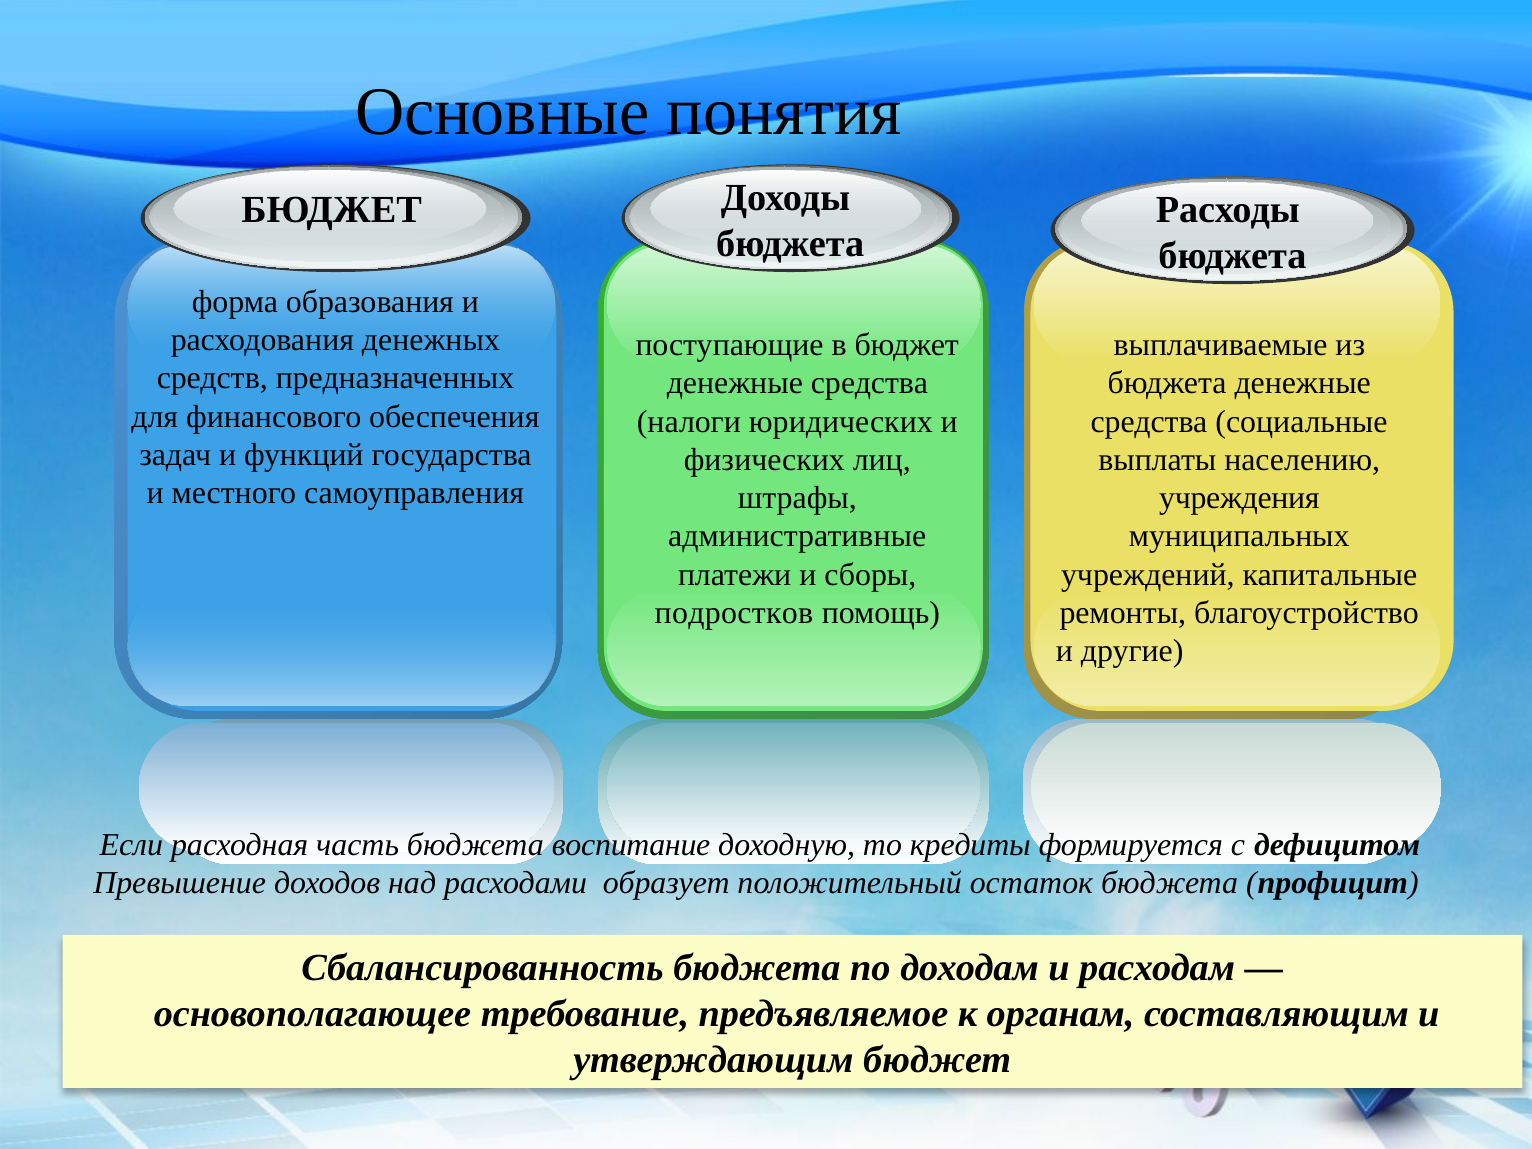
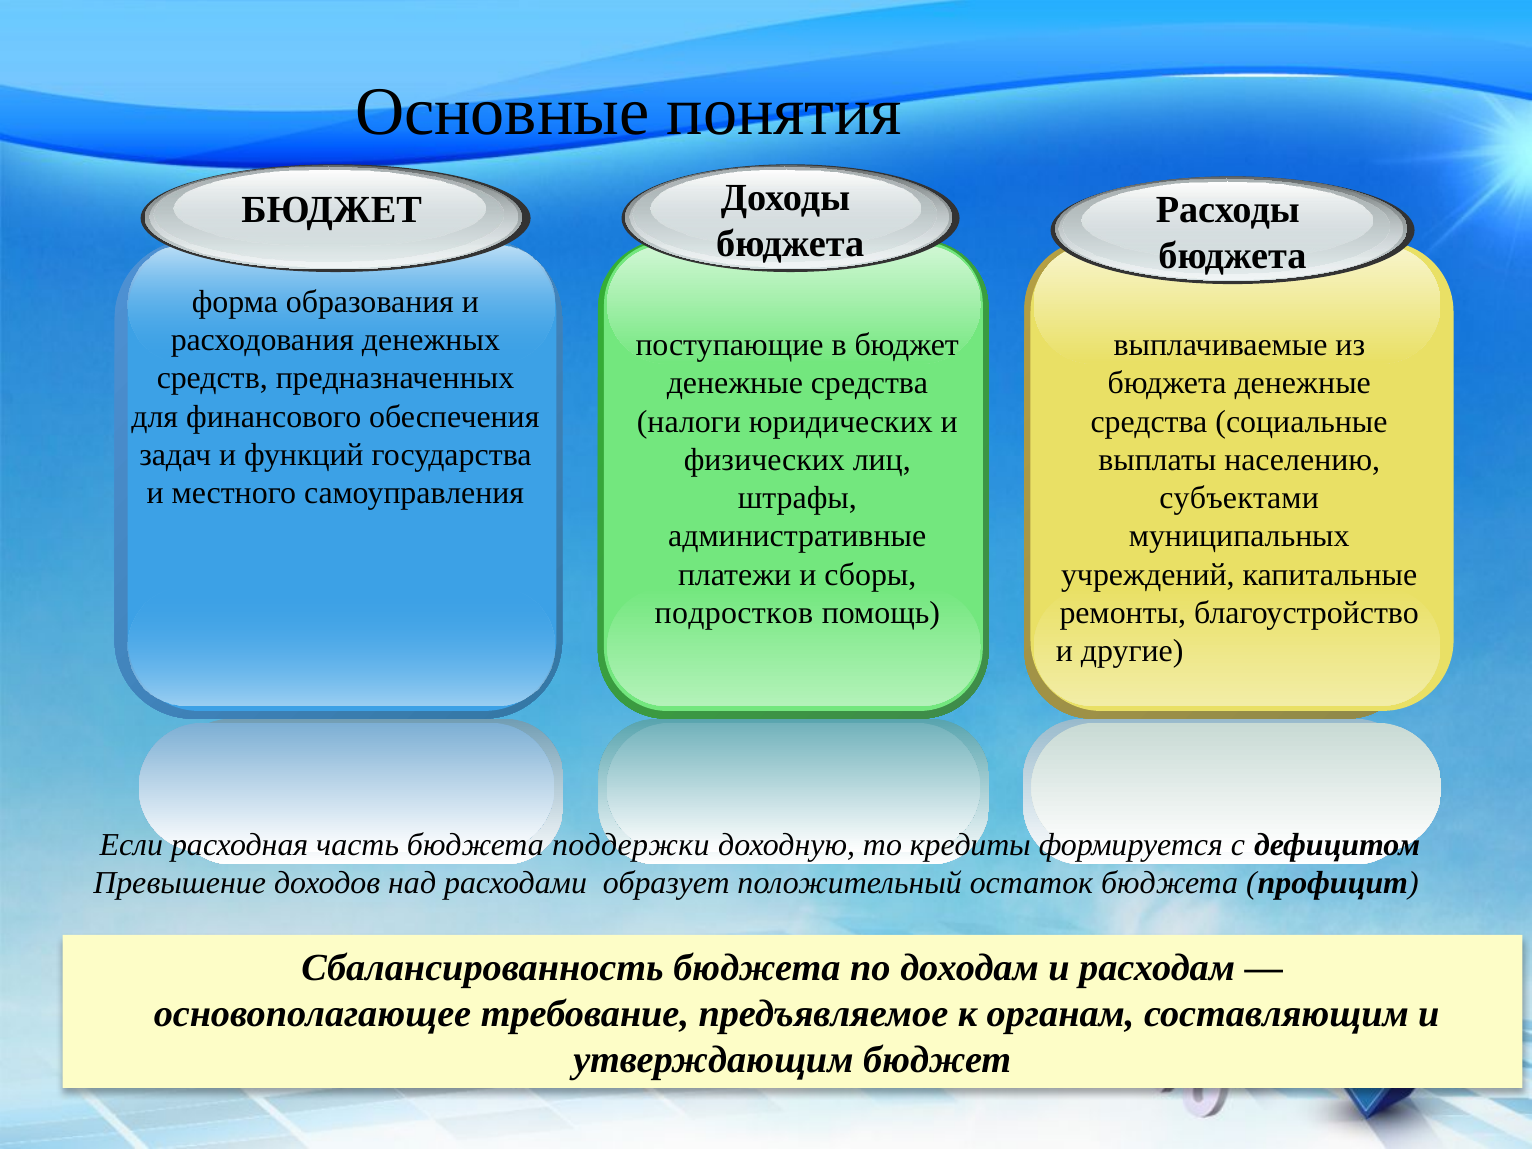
учреждения: учреждения -> субъектами
воспитание: воспитание -> поддержки
